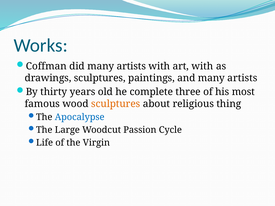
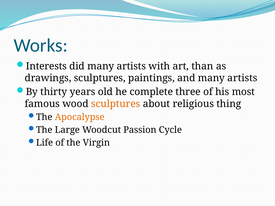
Coffman: Coffman -> Interests
art with: with -> than
Apocalypse colour: blue -> orange
